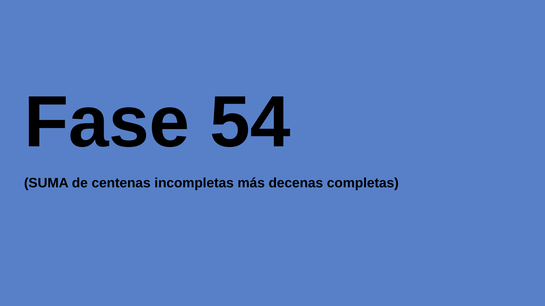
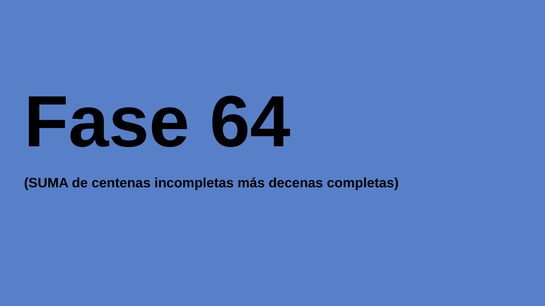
54: 54 -> 64
